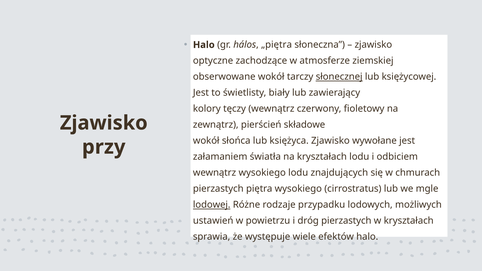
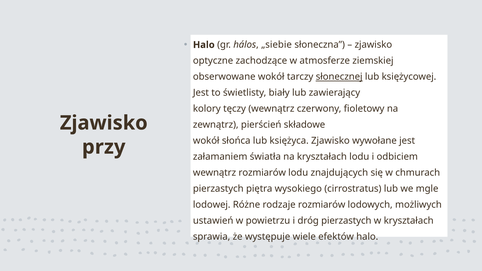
„piętra: „piętra -> „siebie
wewnątrz wysokiego: wysokiego -> rozmiarów
lodowej underline: present -> none
rodzaje przypadku: przypadku -> rozmiarów
